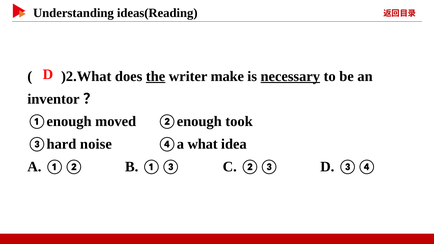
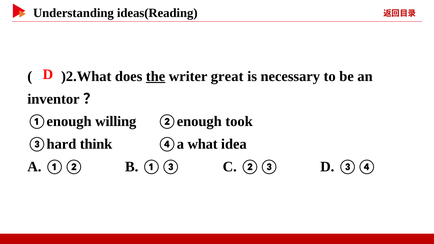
make: make -> great
necessary underline: present -> none
moved: moved -> willing
noise: noise -> think
